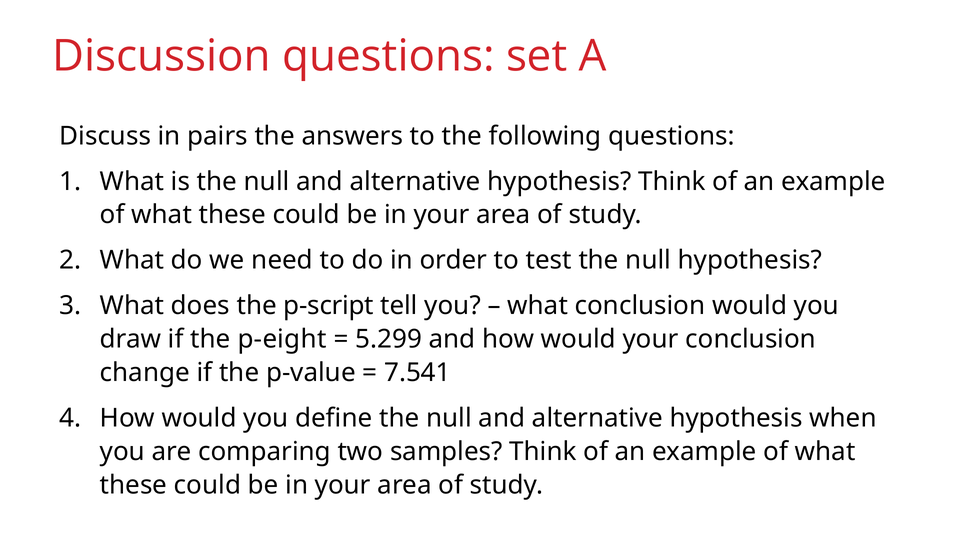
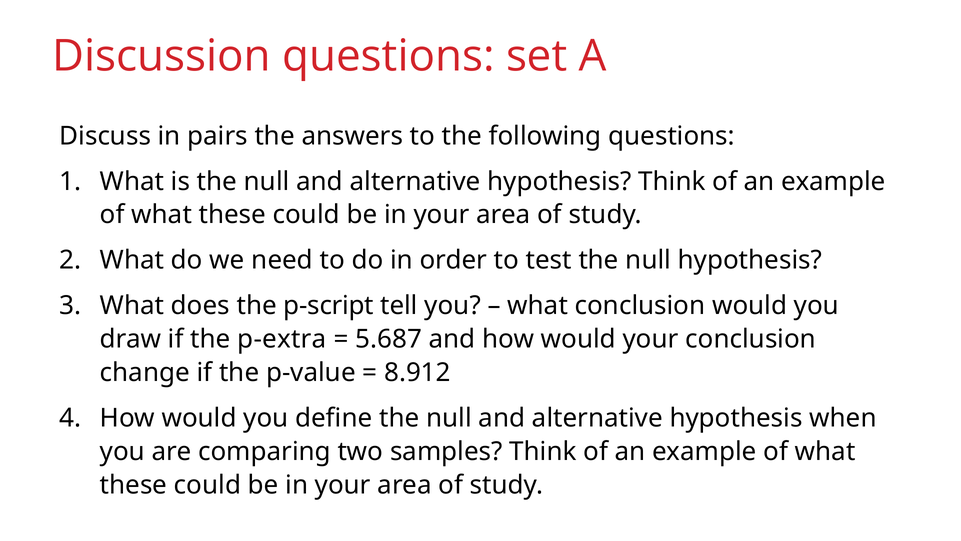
p-eight: p-eight -> p-extra
5.299: 5.299 -> 5.687
7.541: 7.541 -> 8.912
